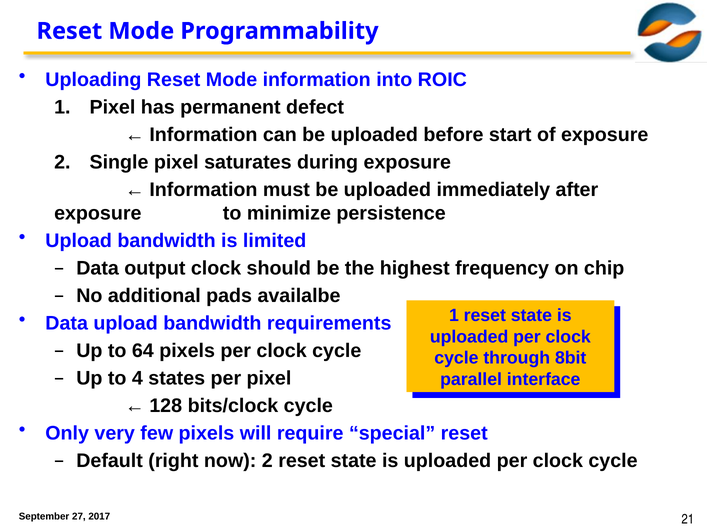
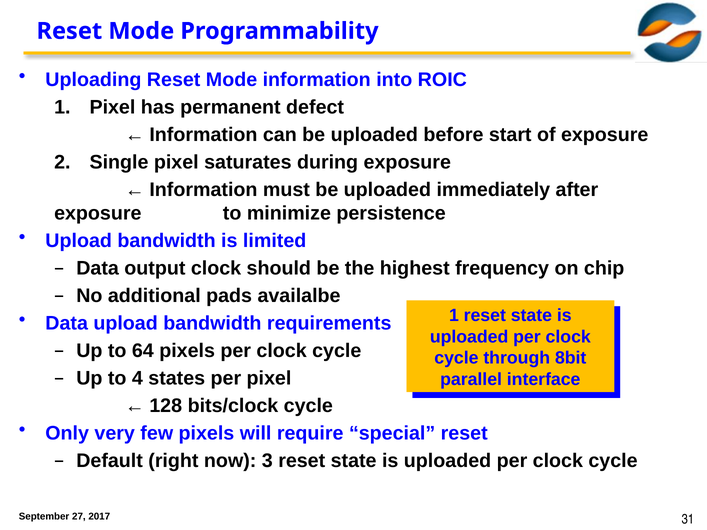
now 2: 2 -> 3
21: 21 -> 31
